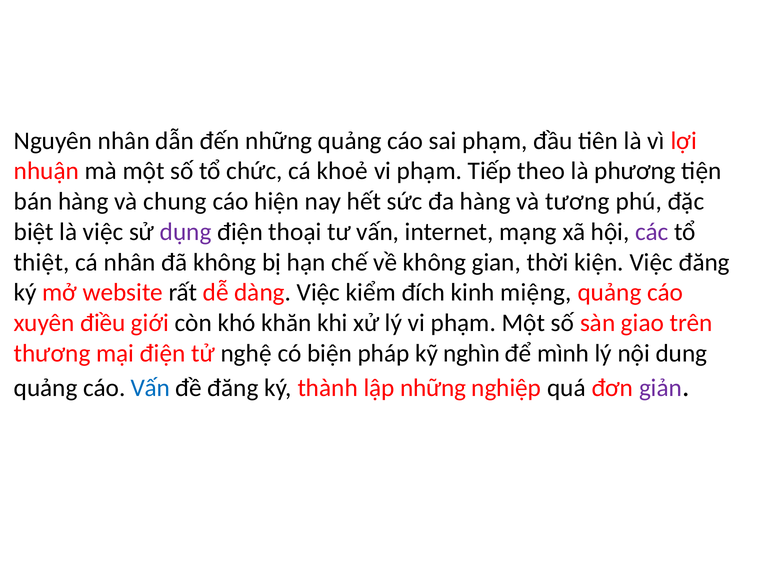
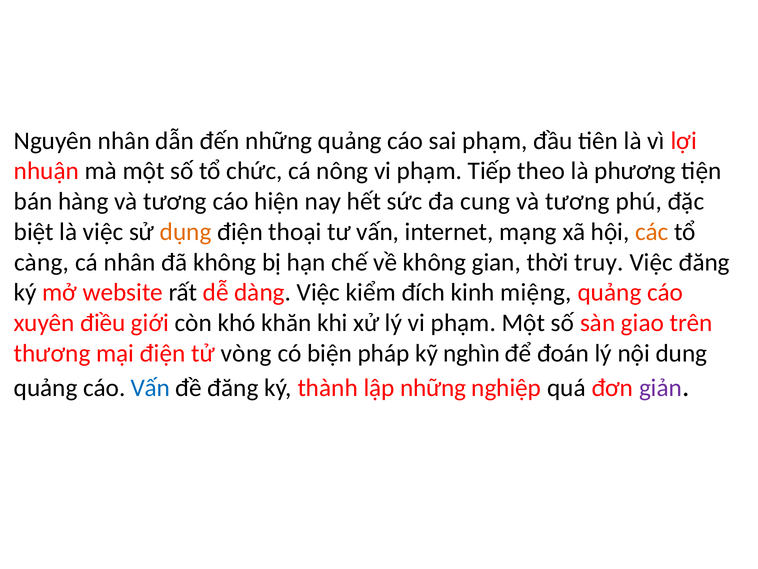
khoẻ: khoẻ -> nông
hàng và chung: chung -> tương
đa hàng: hàng -> cung
dụng colour: purple -> orange
các colour: purple -> orange
thiệt: thiệt -> càng
kiện: kiện -> truy
nghệ: nghệ -> vòng
mình: mình -> đoán
